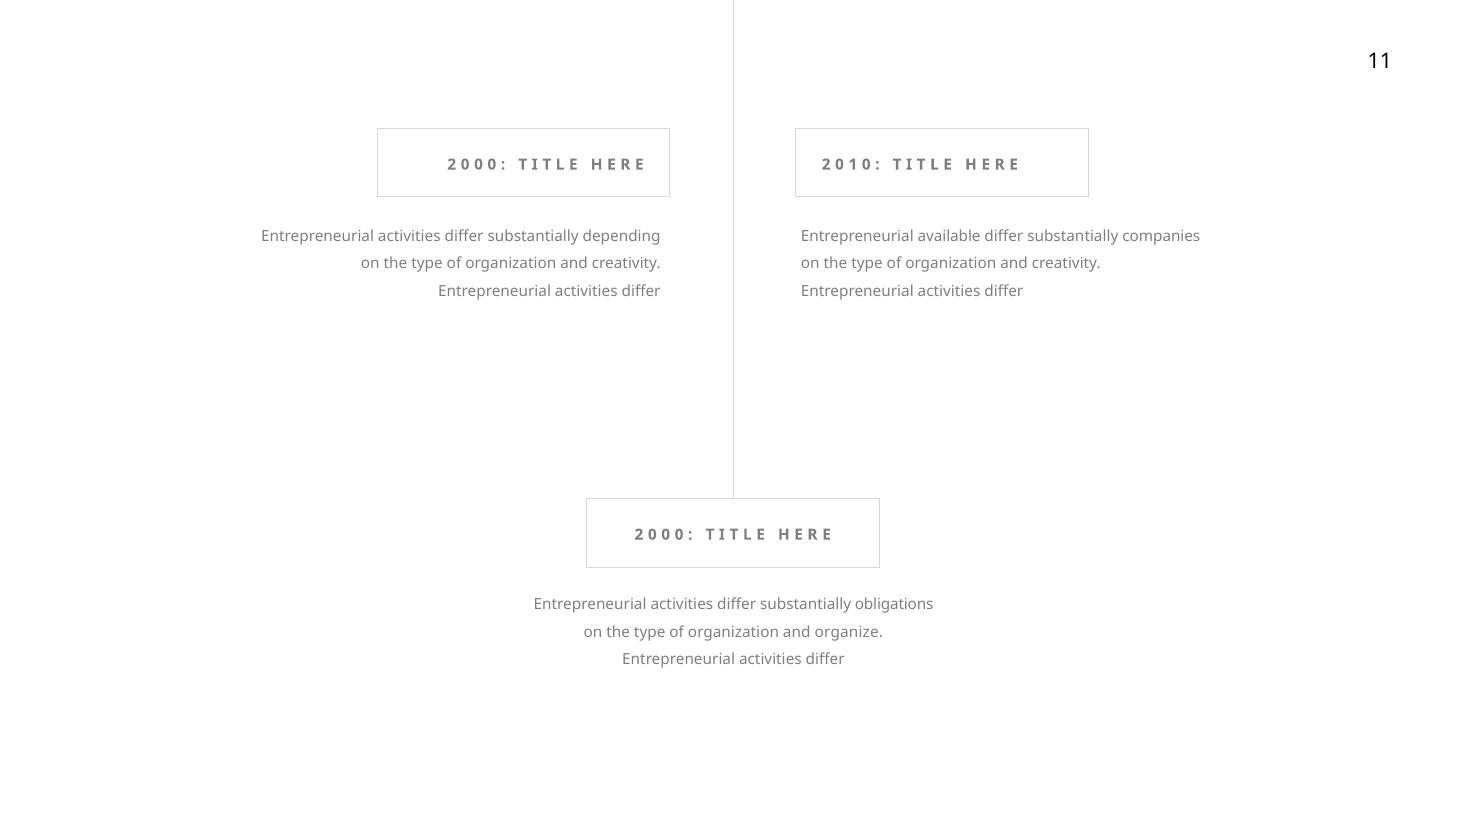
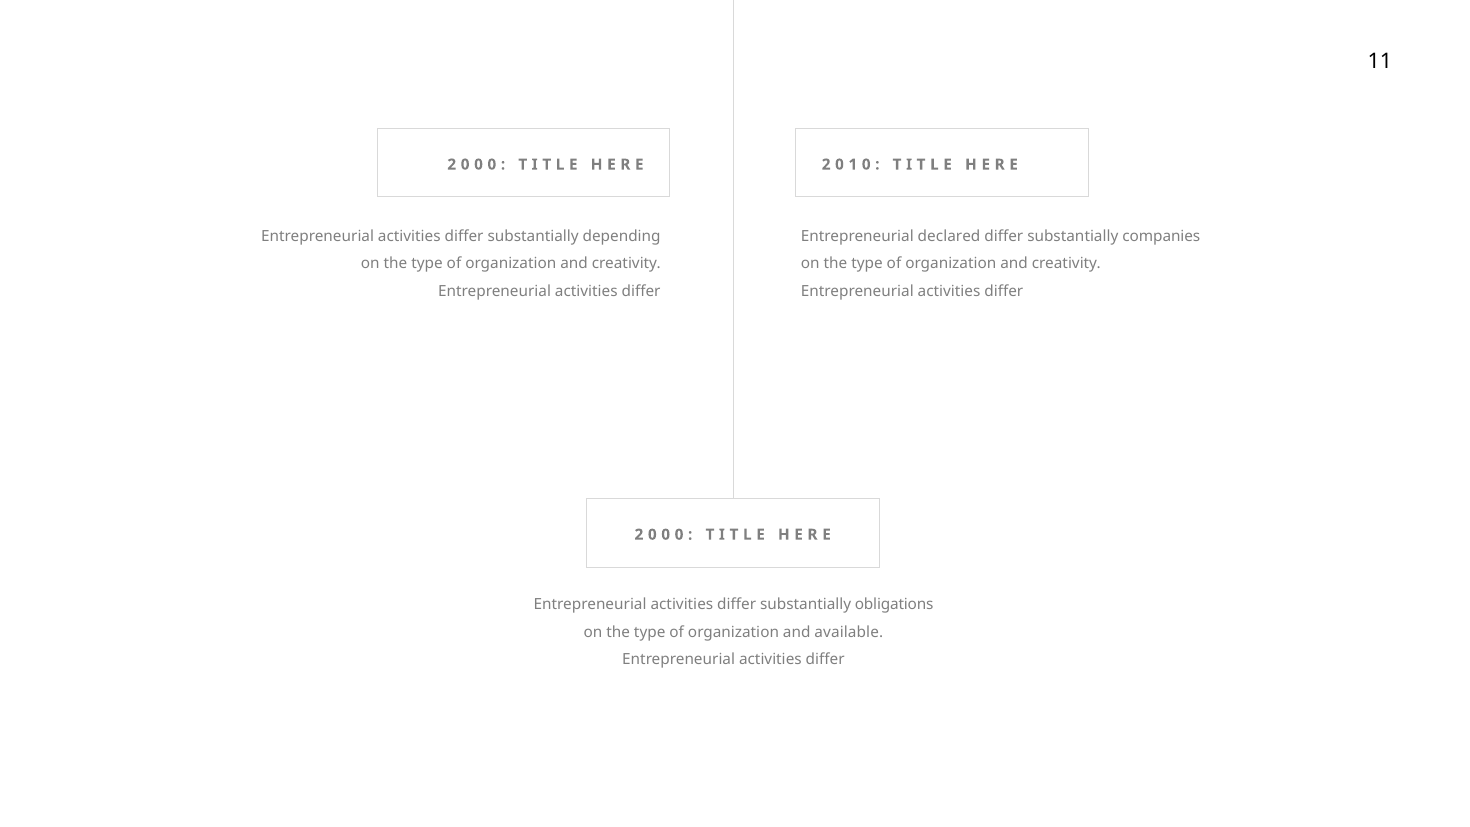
available: available -> declared
organize: organize -> available
